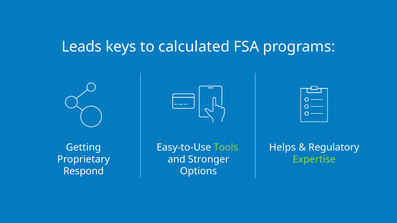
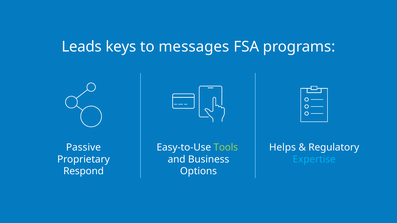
calculated: calculated -> messages
Getting: Getting -> Passive
Stronger: Stronger -> Business
Expertise colour: light green -> light blue
